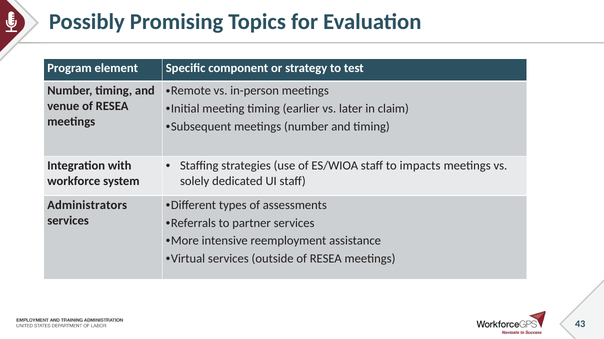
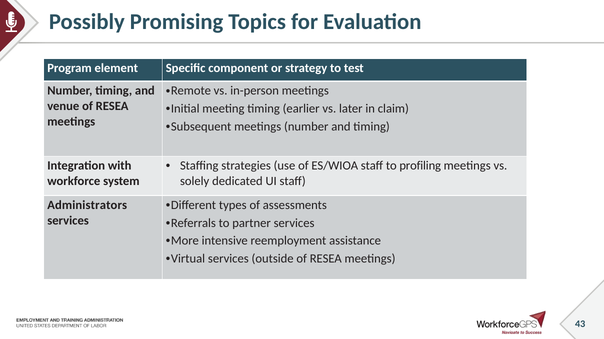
impacts: impacts -> profiling
